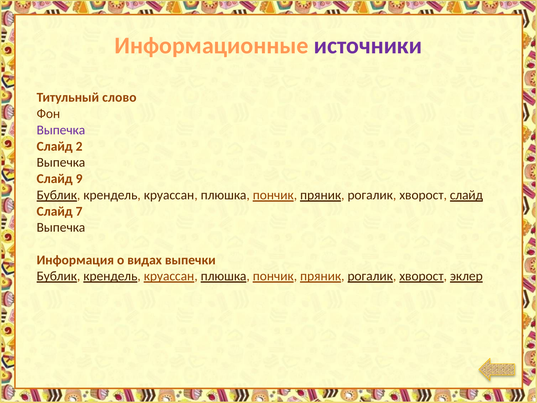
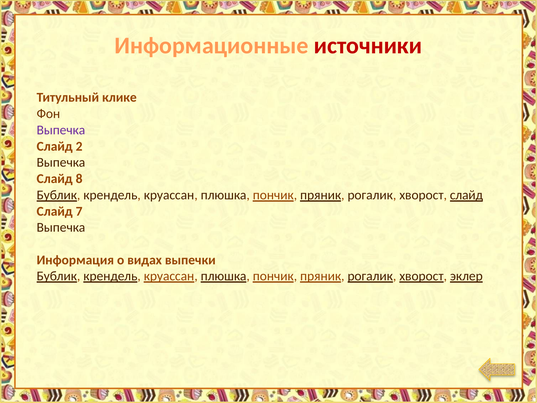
источники colour: purple -> red
слово: слово -> клике
9: 9 -> 8
